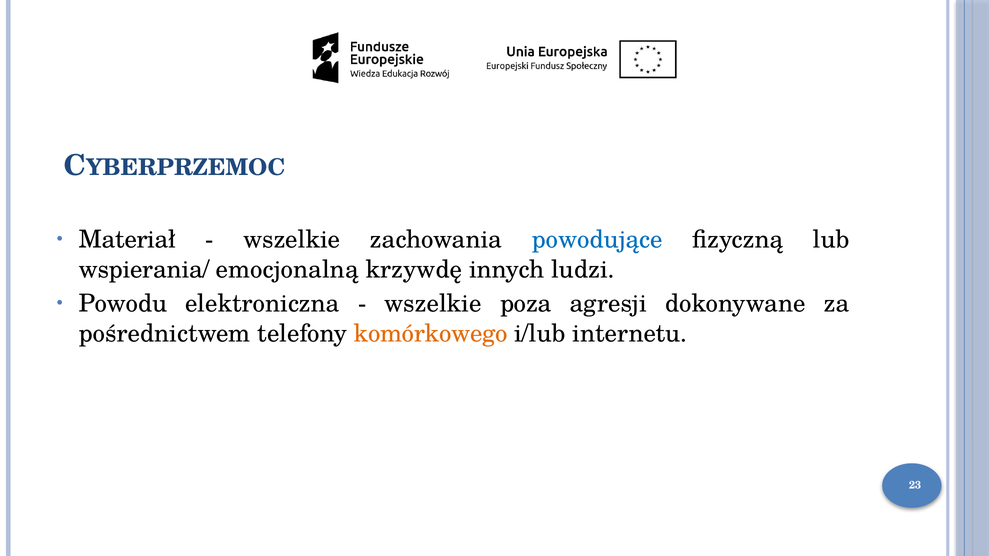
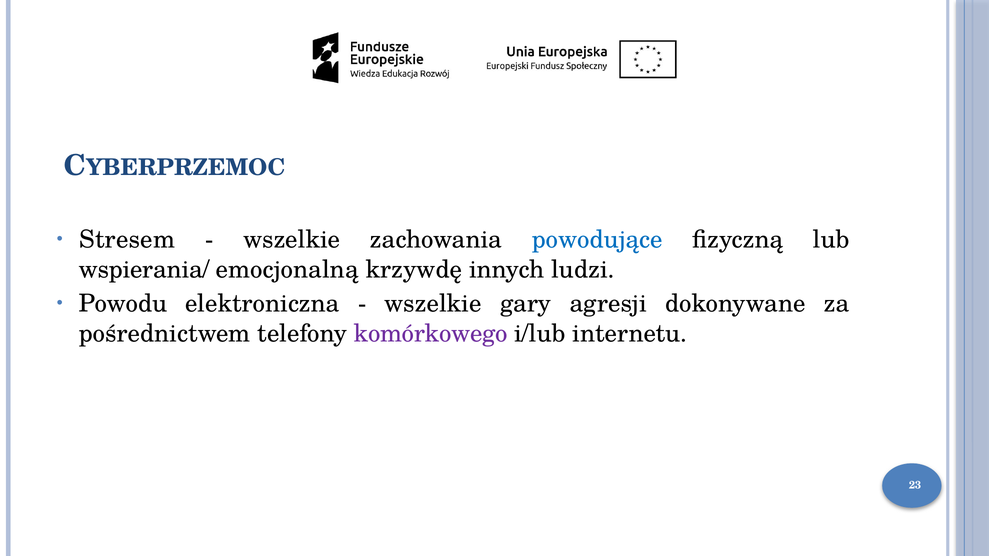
Materiał: Materiał -> Stresem
poza: poza -> gary
komórkowego colour: orange -> purple
